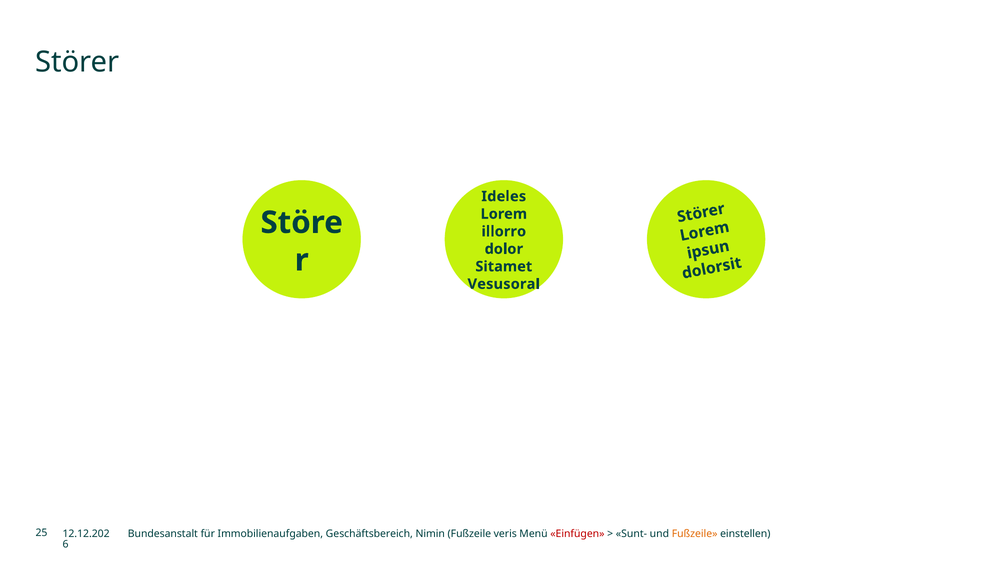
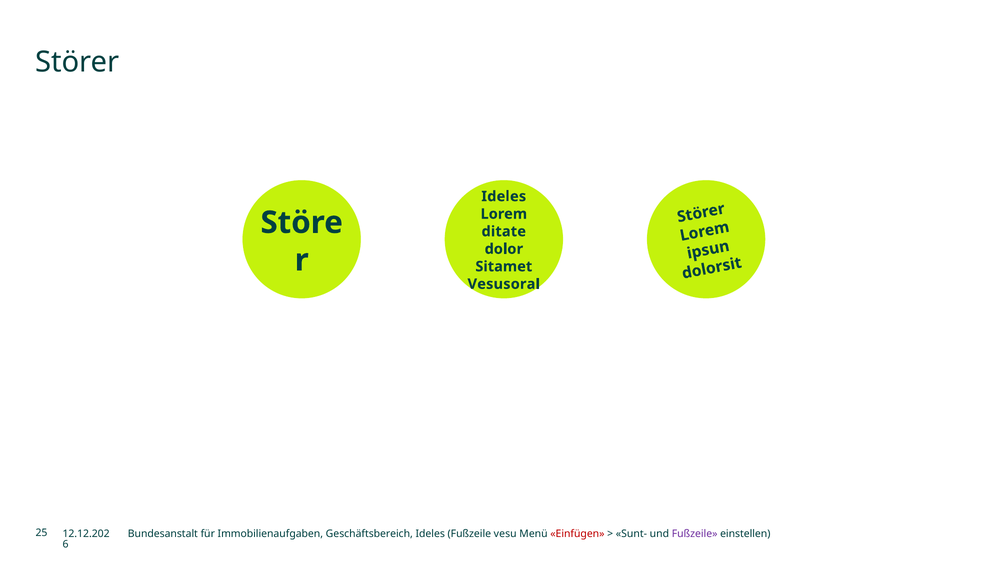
illorro: illorro -> ditate
Geschäftsbereich Nimin: Nimin -> Ideles
veris: veris -> vesu
Fußzeile at (695, 534) colour: orange -> purple
